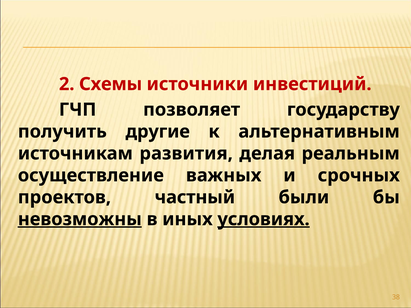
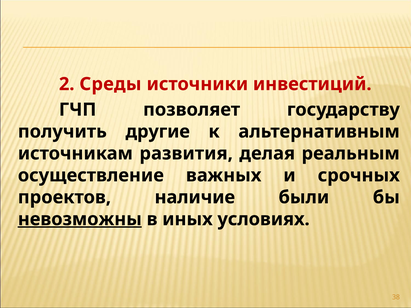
Схемы: Схемы -> Среды
частный: частный -> наличие
условиях underline: present -> none
